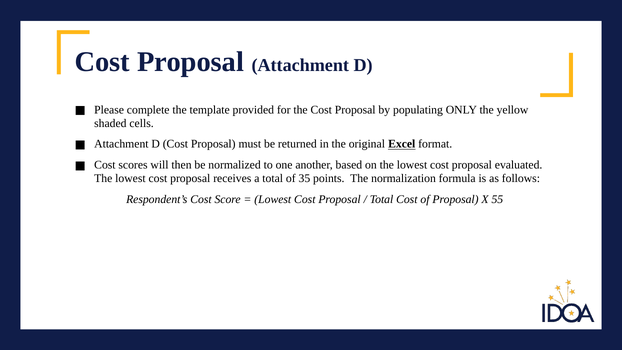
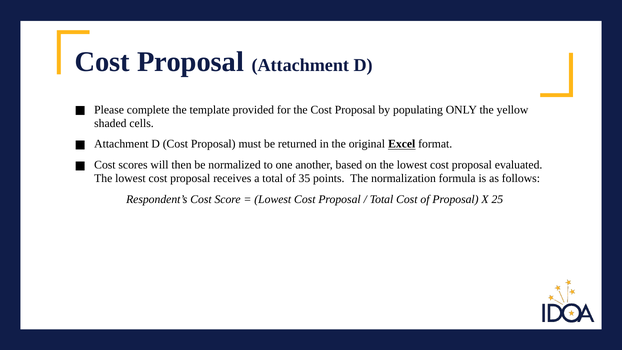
55: 55 -> 25
